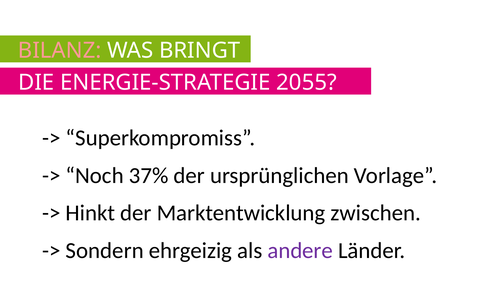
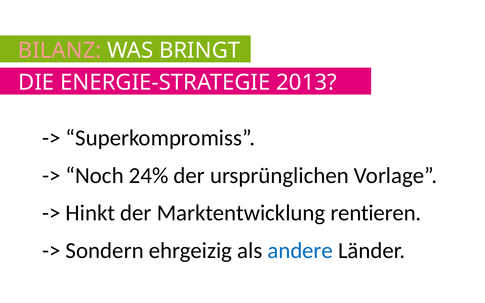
2055: 2055 -> 2013
37%: 37% -> 24%
zwischen: zwischen -> rentieren
andere colour: purple -> blue
